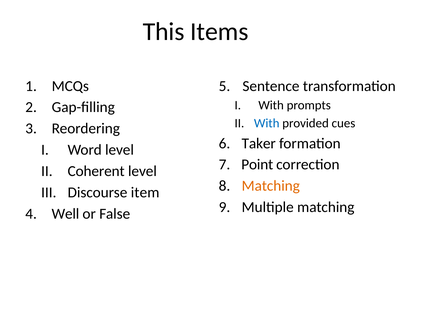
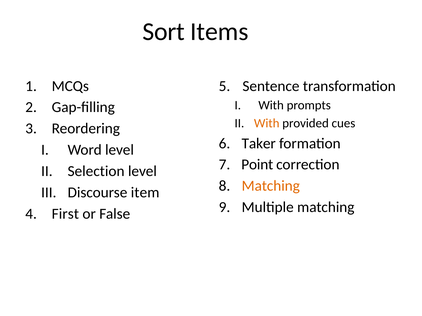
This: This -> Sort
With at (267, 123) colour: blue -> orange
Coherent: Coherent -> Selection
Well: Well -> First
